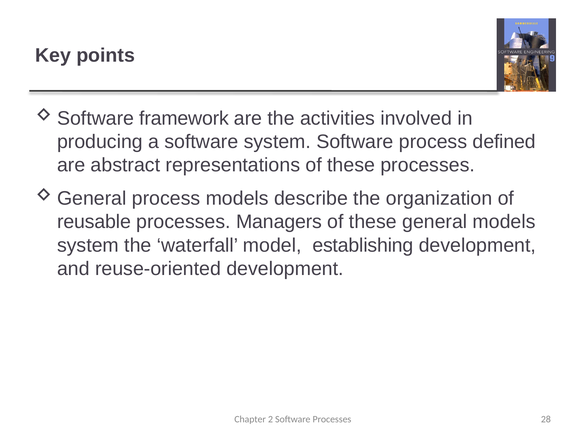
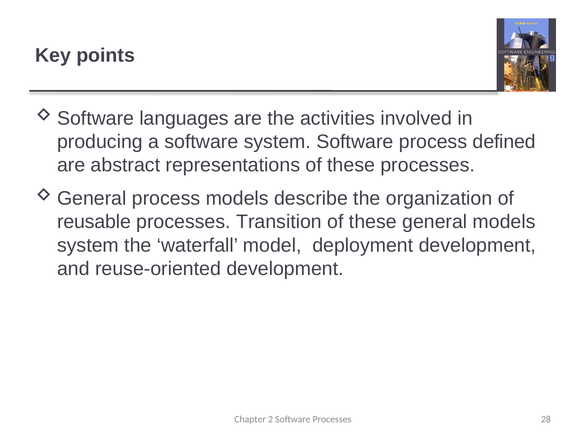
framework: framework -> languages
Managers: Managers -> Transition
establishing: establishing -> deployment
